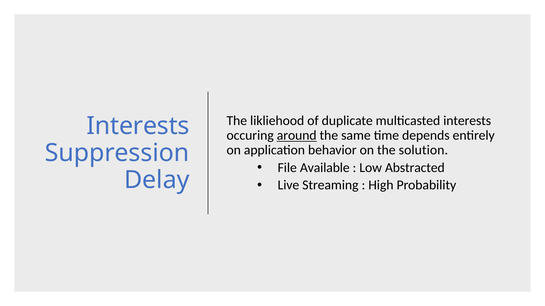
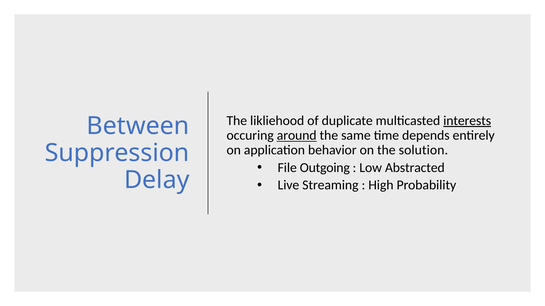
interests at (467, 121) underline: none -> present
Interests at (138, 126): Interests -> Between
Available: Available -> Outgoing
